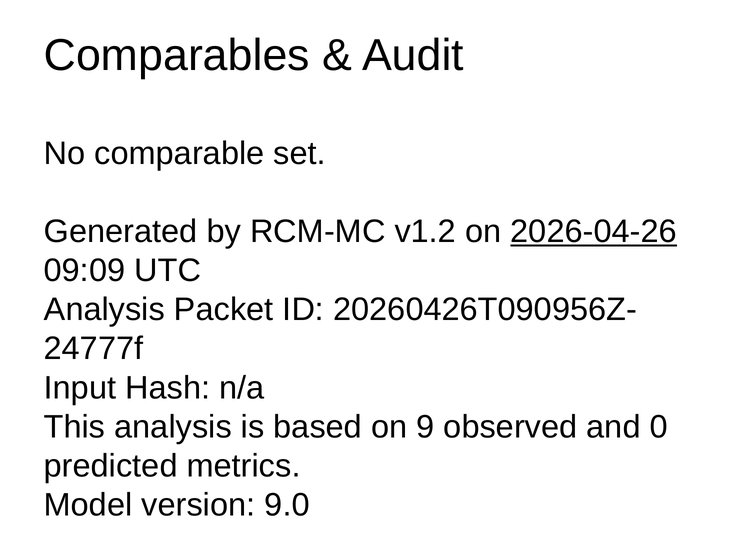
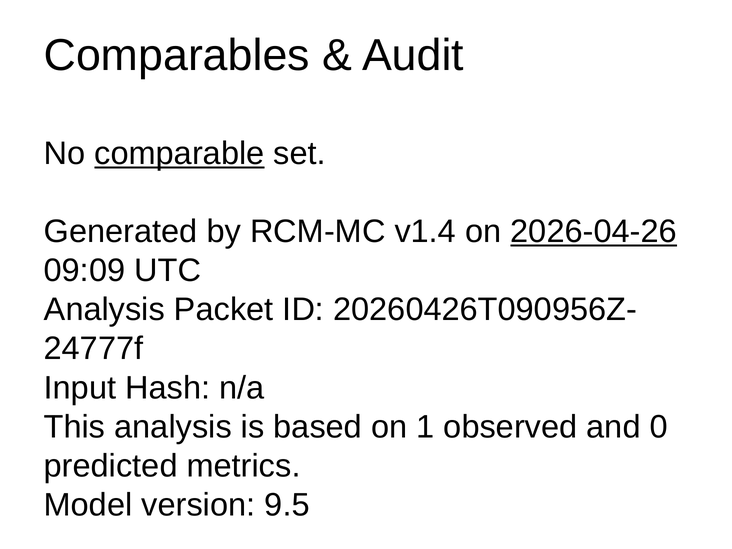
comparable underline: none -> present
v1.2: v1.2 -> v1.4
9: 9 -> 1
9.0: 9.0 -> 9.5
